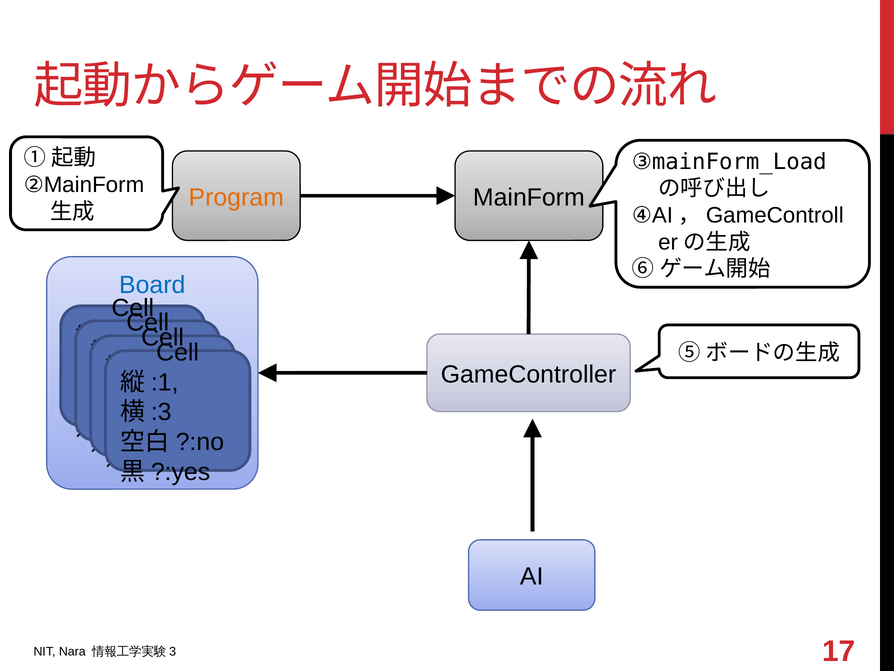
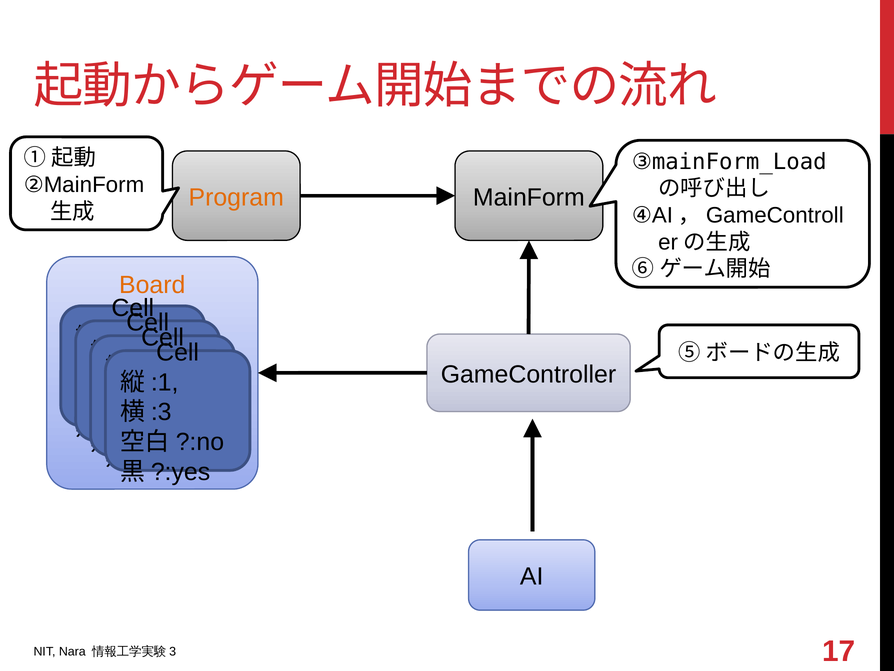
Board colour: blue -> orange
